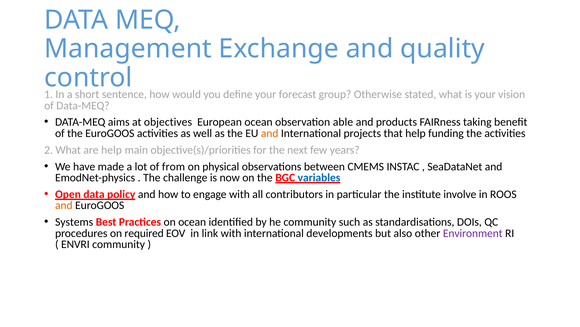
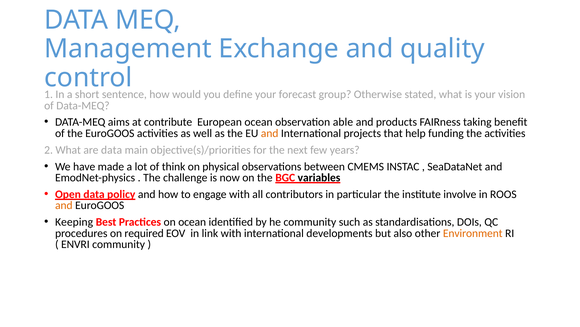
objectives: objectives -> contribute
are help: help -> data
from: from -> think
variables colour: blue -> black
Systems: Systems -> Keeping
Environment colour: purple -> orange
